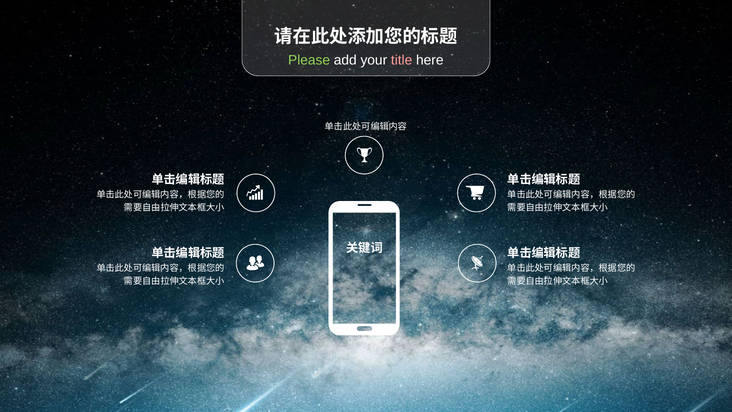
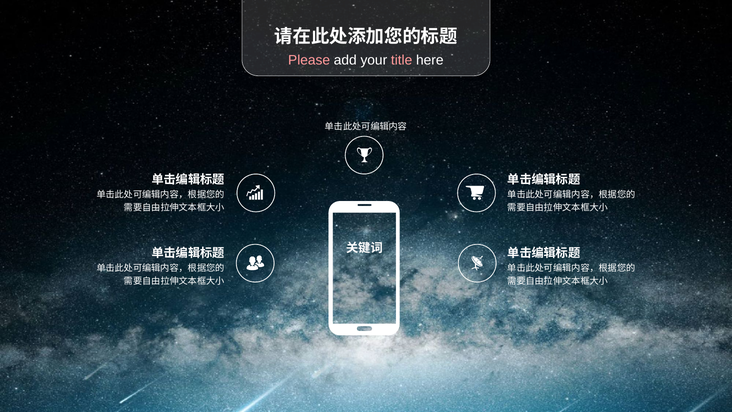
Please colour: light green -> pink
